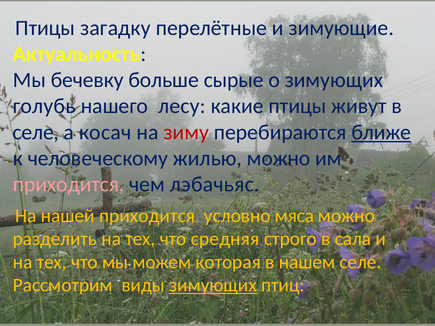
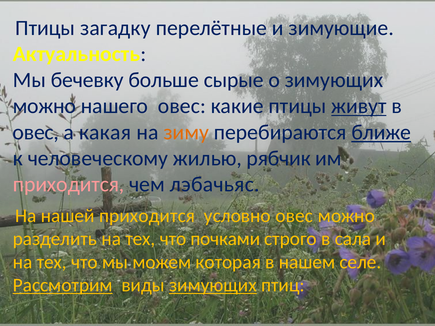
голубь at (44, 106): голубь -> можно
нашего лесу: лесу -> овес
живут underline: none -> present
селе at (36, 132): селе -> овес
косач: косач -> какая
зиму colour: red -> orange
жилью можно: можно -> рябчик
условно мяса: мяса -> овес
средняя: средняя -> почками
Рассмотрим underline: none -> present
